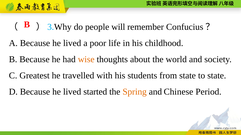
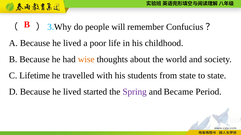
Greatest: Greatest -> Lifetime
Spring colour: orange -> purple
Chinese: Chinese -> Became
